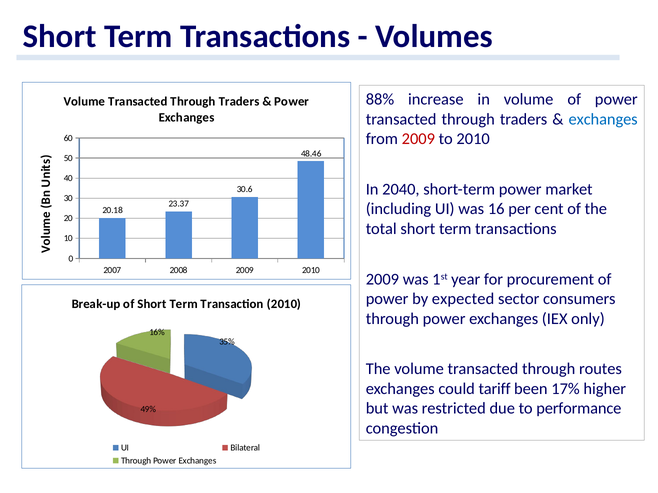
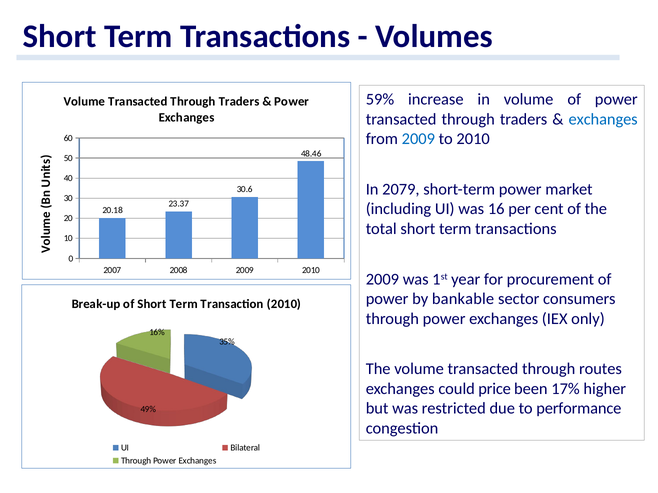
88%: 88% -> 59%
2009 at (418, 139) colour: red -> blue
2040: 2040 -> 2079
expected: expected -> bankable
tariff: tariff -> price
